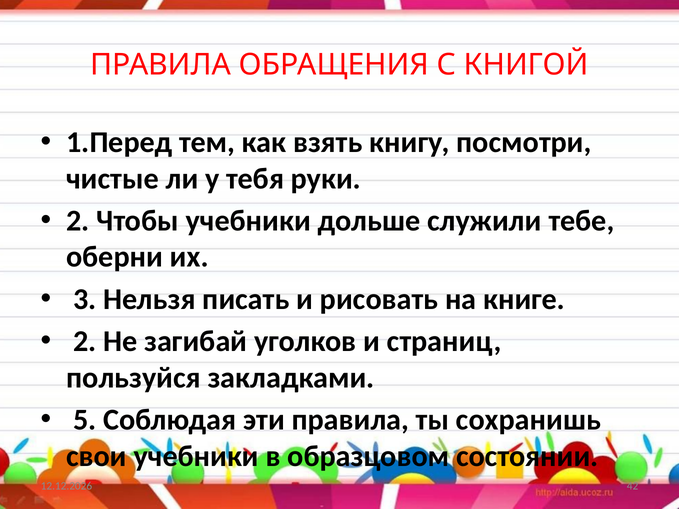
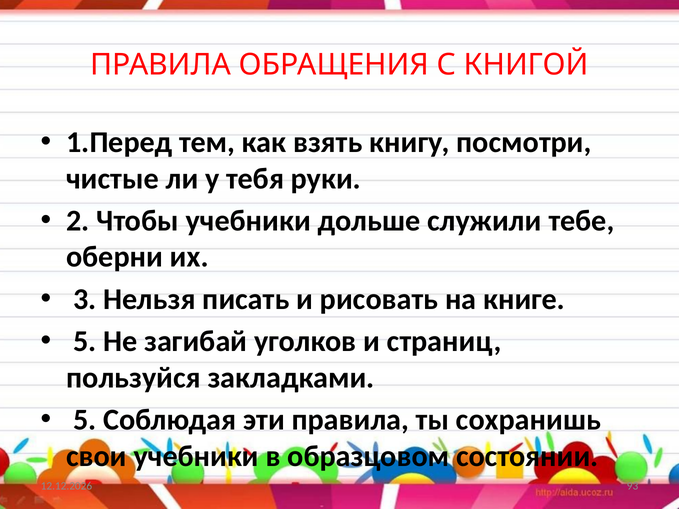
2 at (85, 342): 2 -> 5
42: 42 -> 93
